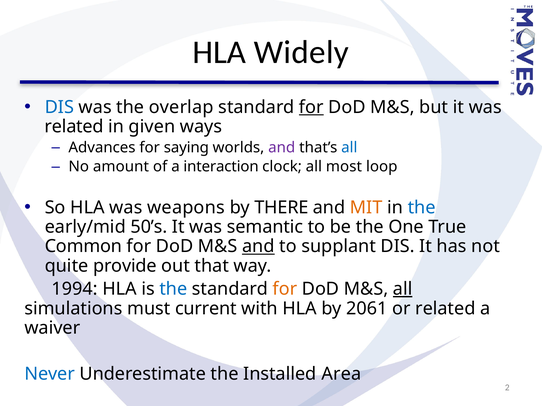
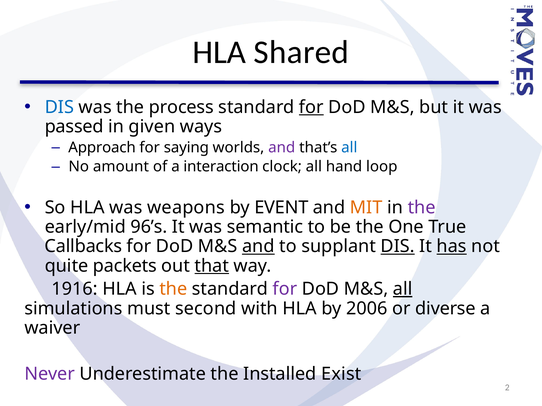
Widely: Widely -> Shared
overlap: overlap -> process
related at (74, 127): related -> passed
Advances: Advances -> Approach
most: most -> hand
THERE: THERE -> EVENT
the at (422, 208) colour: blue -> purple
50’s: 50’s -> 96’s
Common: Common -> Callbacks
DIS at (398, 247) underline: none -> present
has underline: none -> present
provide: provide -> packets
that underline: none -> present
1994: 1994 -> 1916
the at (173, 289) colour: blue -> orange
for at (285, 289) colour: orange -> purple
current: current -> second
2061: 2061 -> 2006
or related: related -> diverse
Never colour: blue -> purple
Area: Area -> Exist
